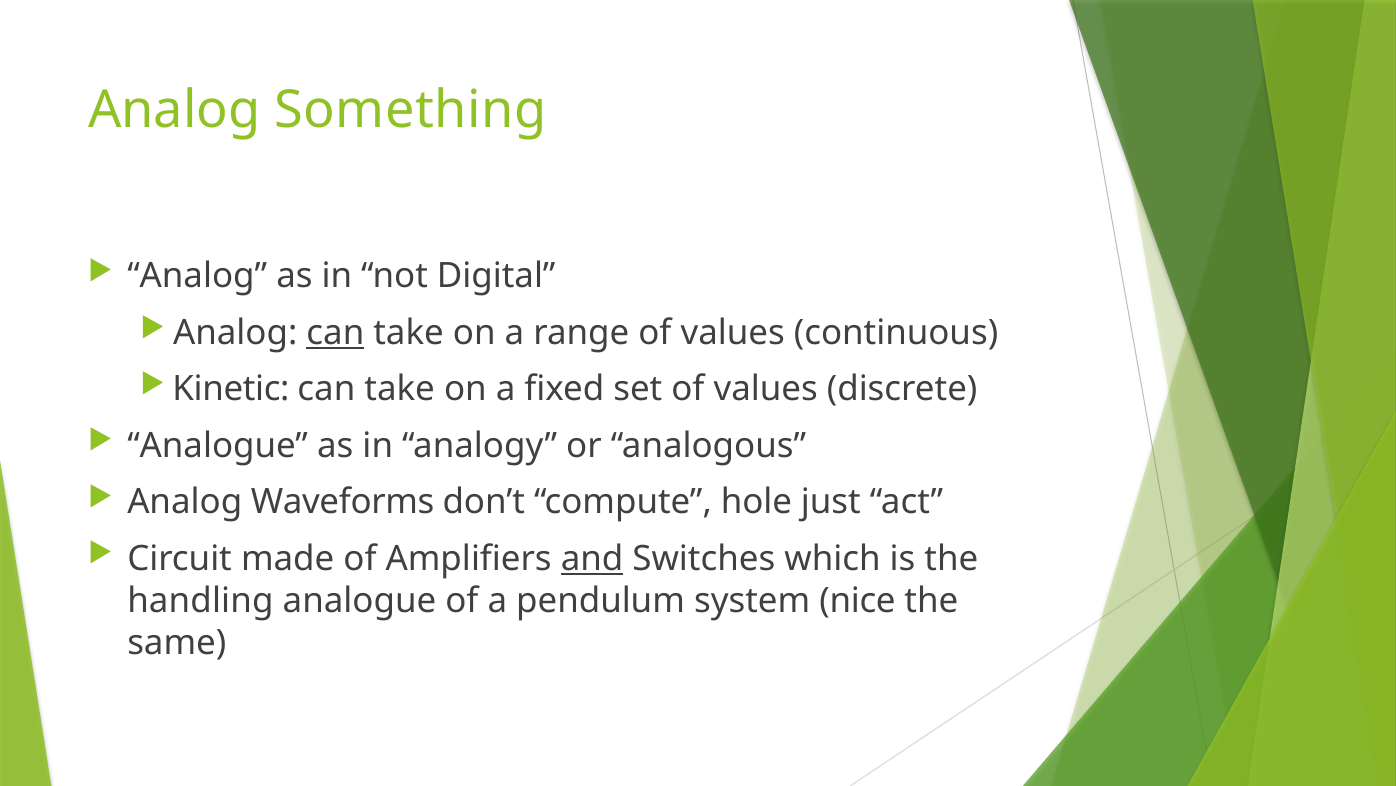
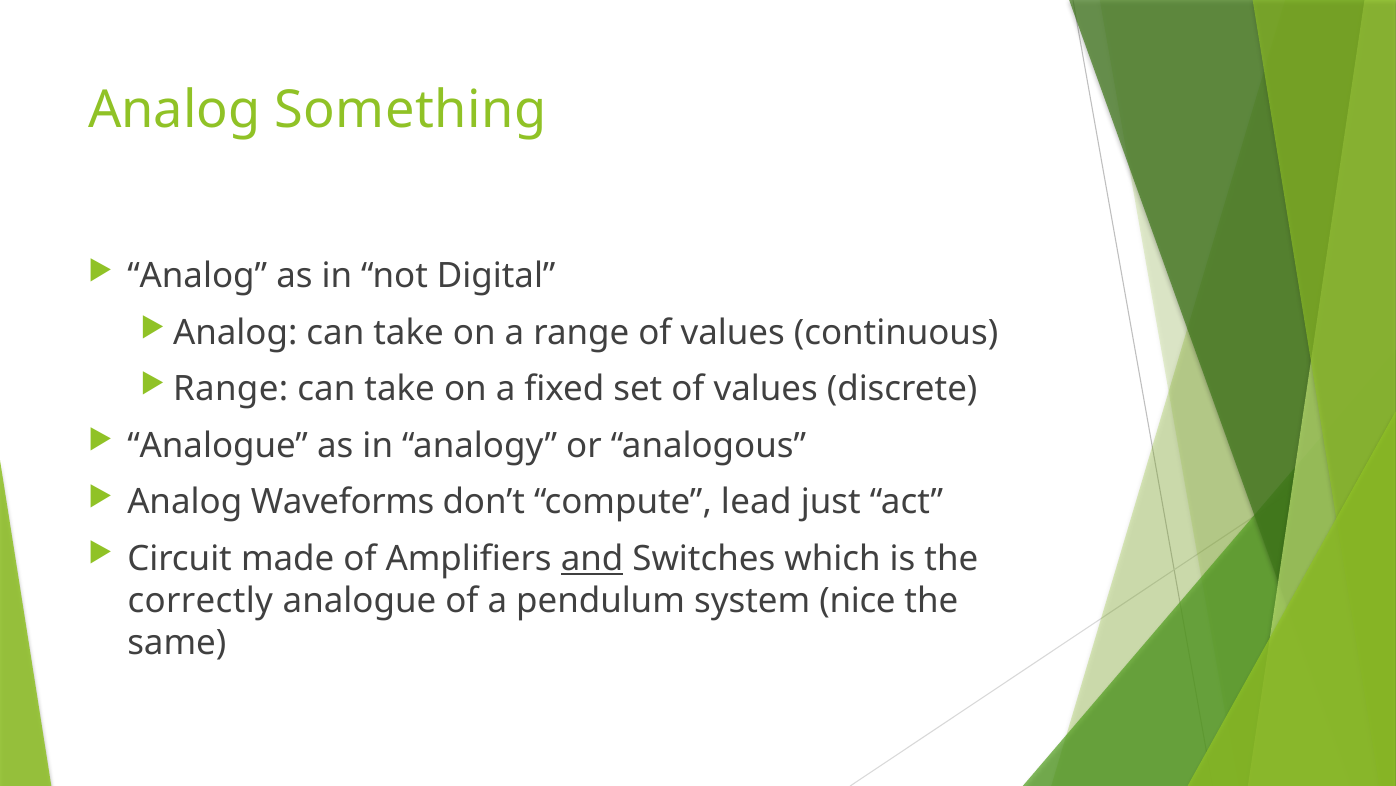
can at (335, 332) underline: present -> none
Kinetic at (231, 389): Kinetic -> Range
hole: hole -> lead
handling: handling -> correctly
